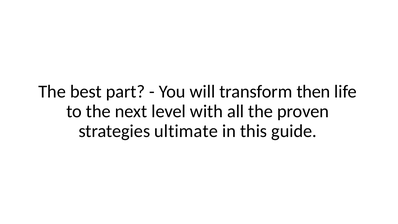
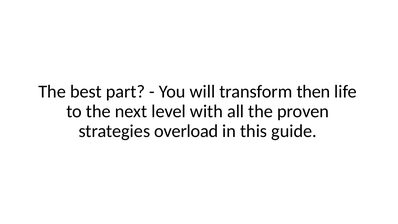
ultimate: ultimate -> overload
